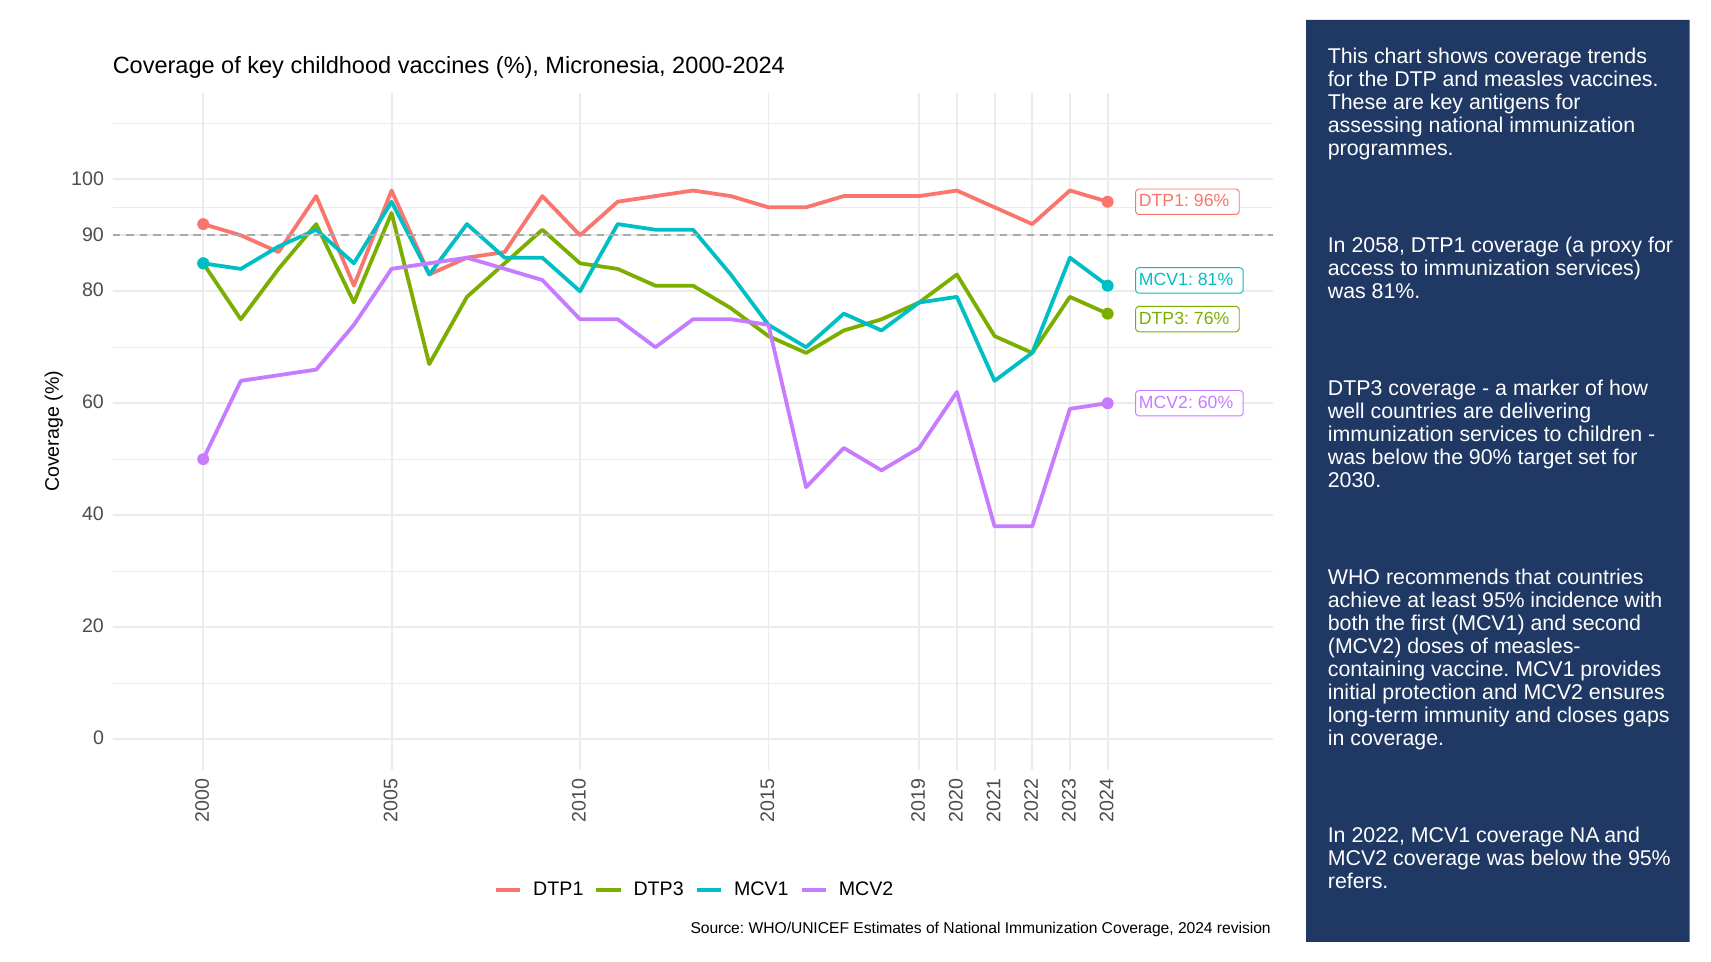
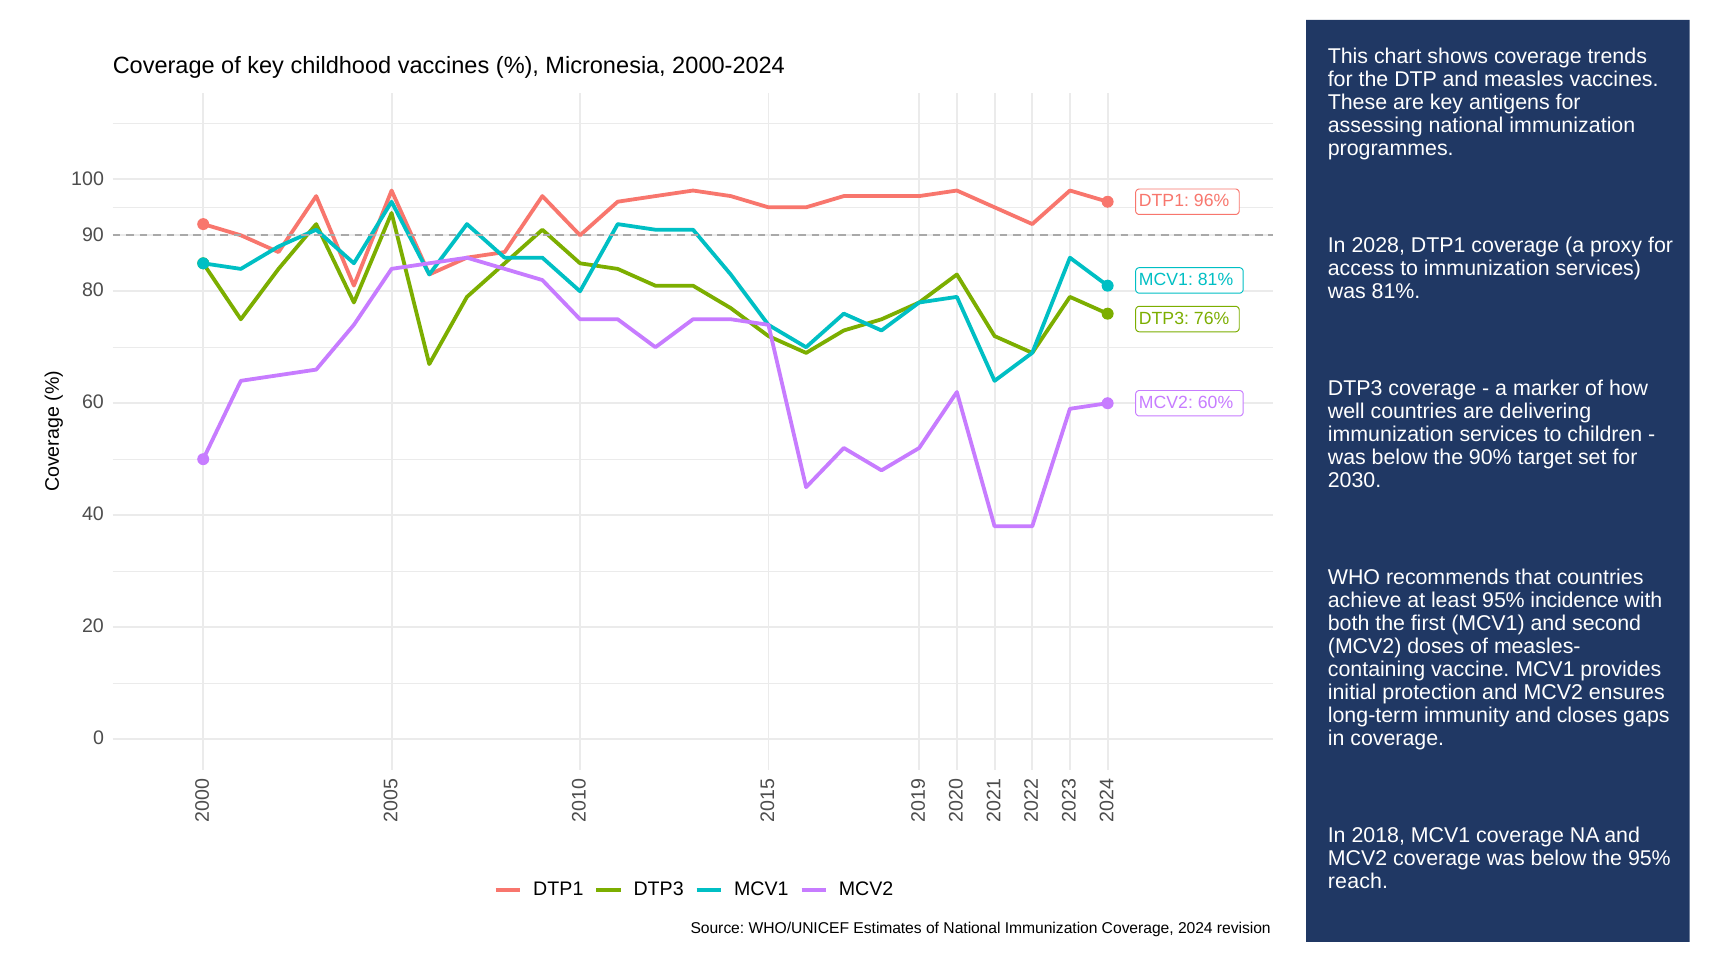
2058: 2058 -> 2028
2022: 2022 -> 2018
refers: refers -> reach
